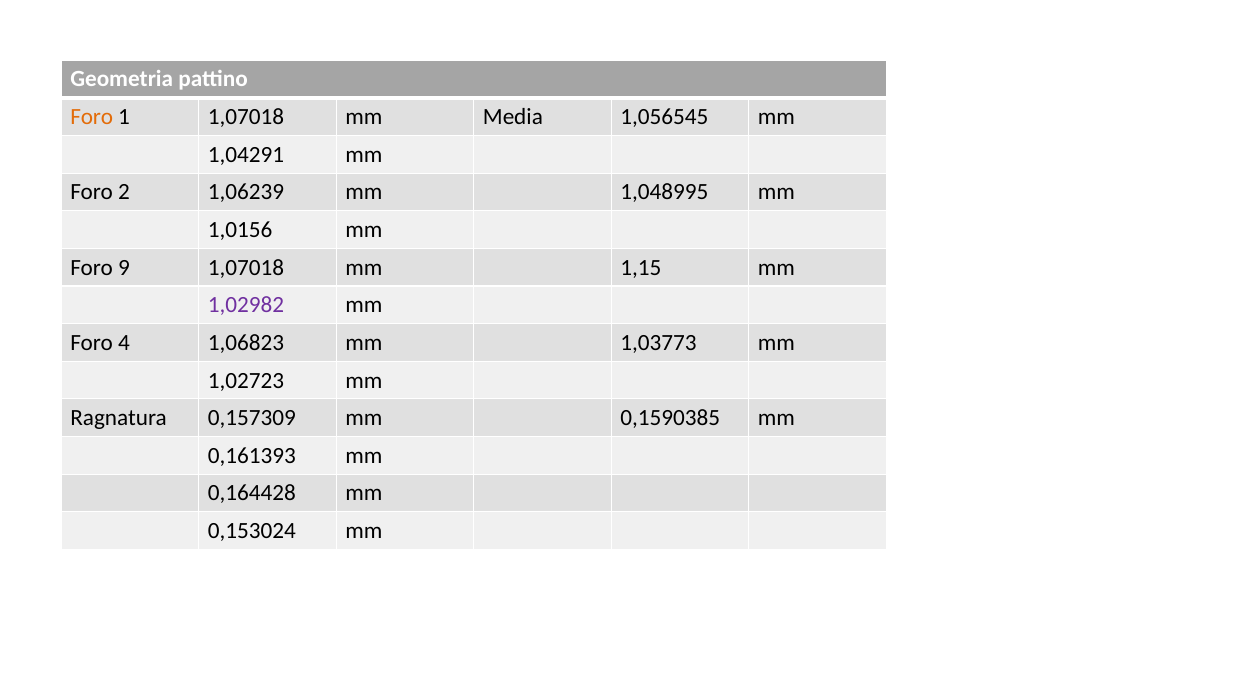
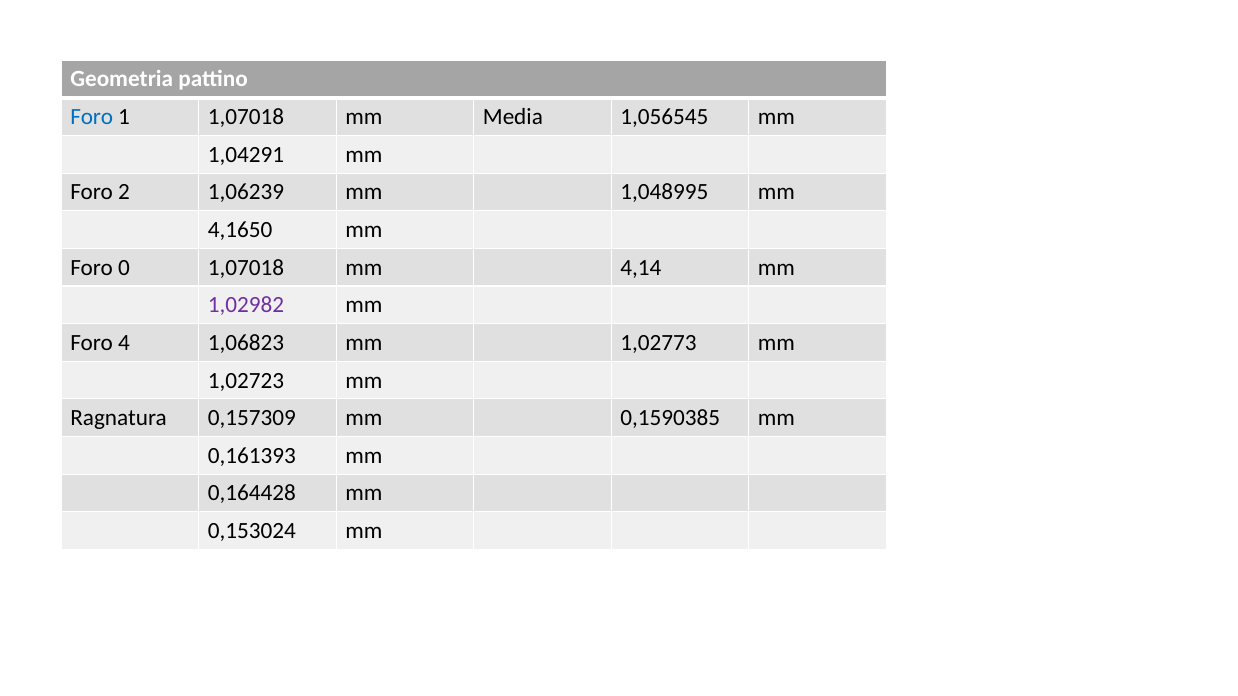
Foro at (92, 117) colour: orange -> blue
1,0156: 1,0156 -> 4,1650
9: 9 -> 0
1,15: 1,15 -> 4,14
1,03773: 1,03773 -> 1,02773
